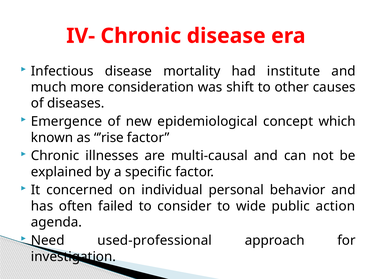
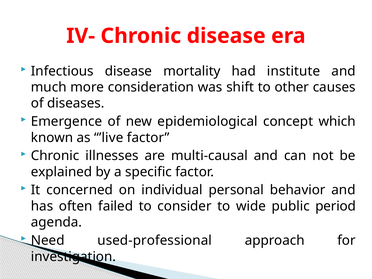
’rise: ’rise -> ’live
action: action -> period
